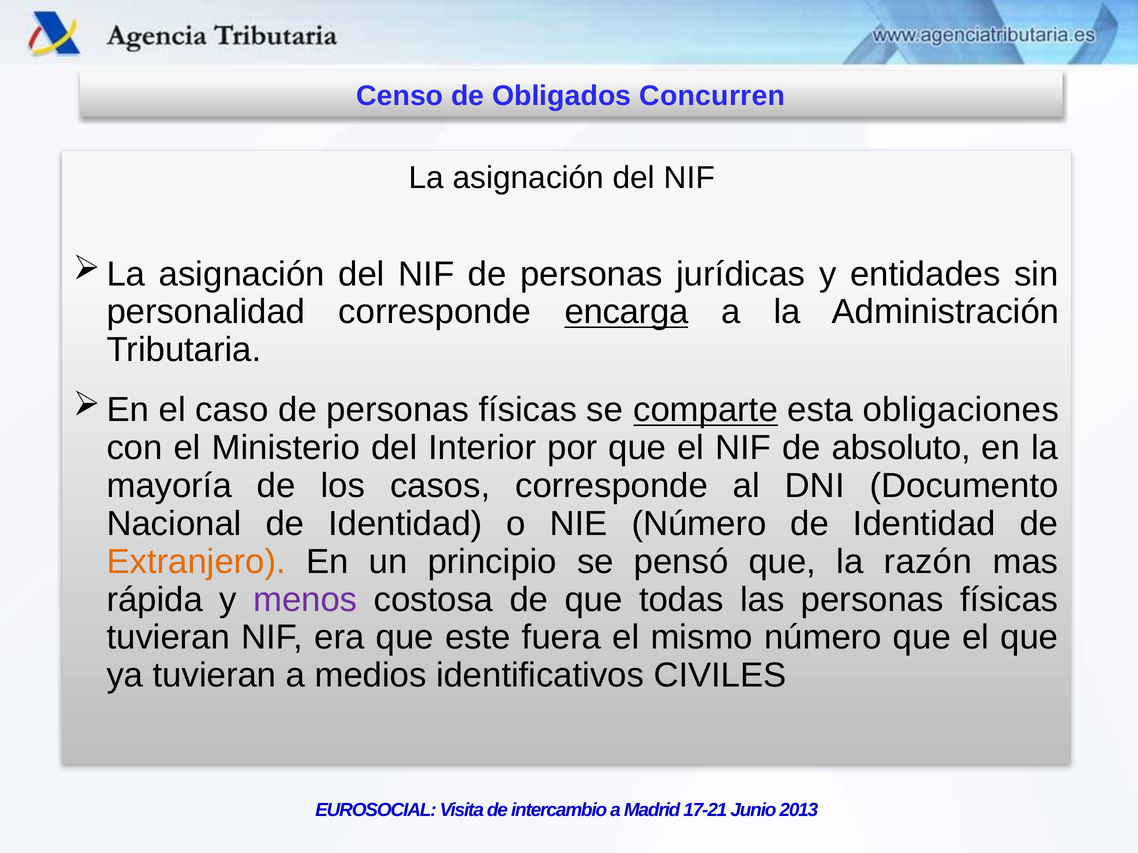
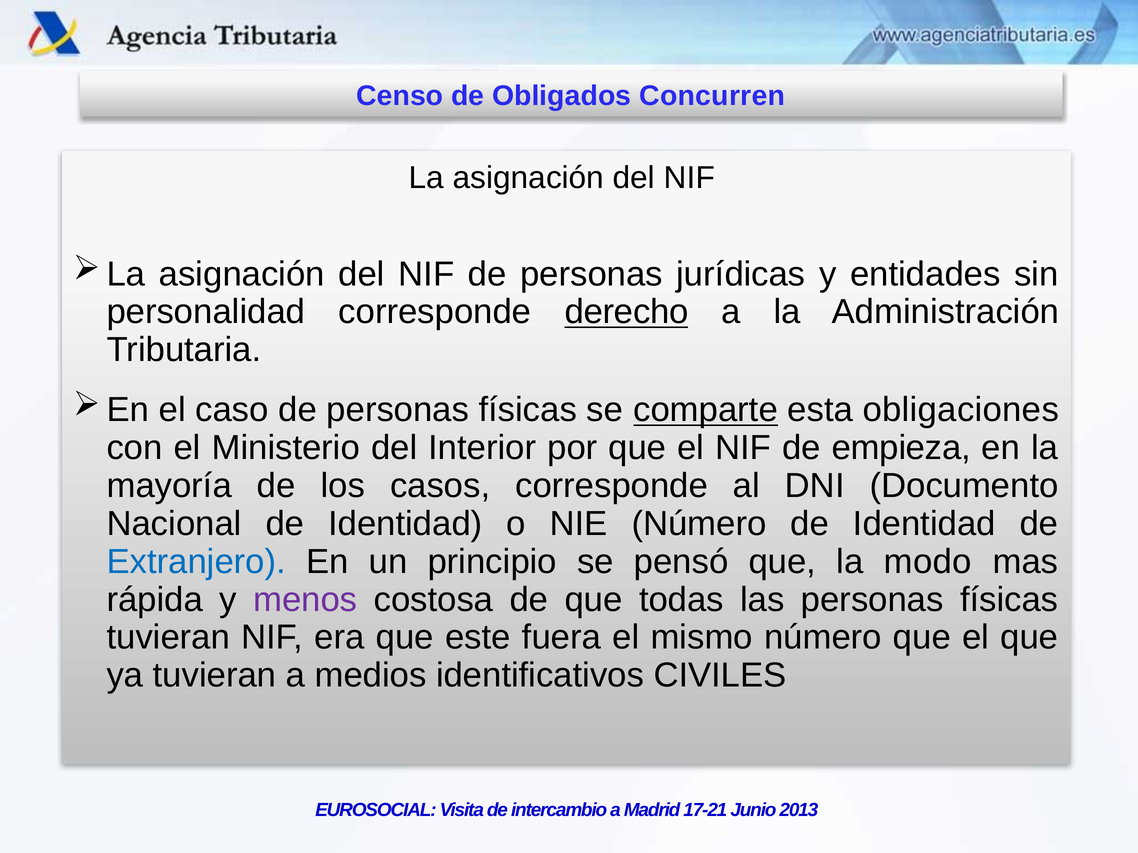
encarga: encarga -> derecho
absoluto: absoluto -> empieza
Extranjero colour: orange -> blue
razón: razón -> modo
